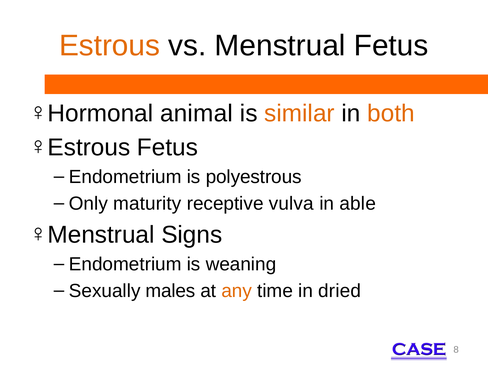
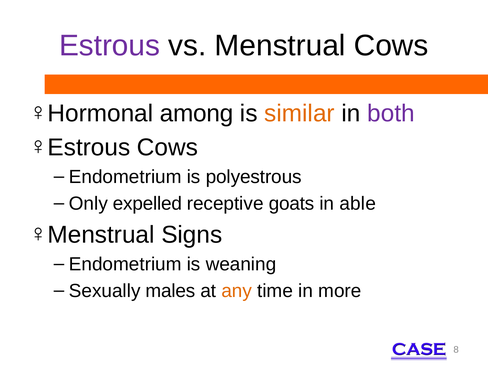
Estrous colour: orange -> purple
Menstrual Fetus: Fetus -> Cows
animal: animal -> among
both colour: orange -> purple
Fetus at (167, 147): Fetus -> Cows
maturity: maturity -> expelled
vulva: vulva -> goats
dried: dried -> more
